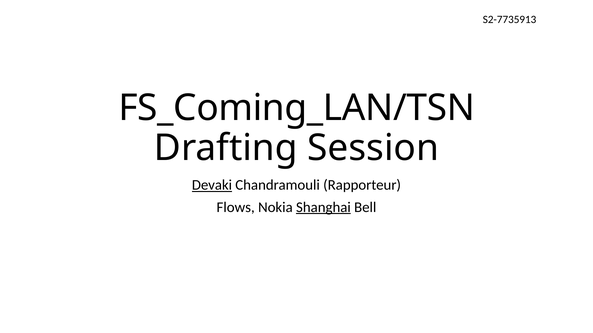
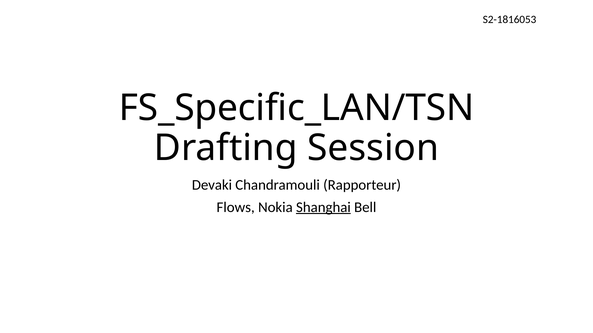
S2-7735913: S2-7735913 -> S2-1816053
FS_Coming_LAN/TSN: FS_Coming_LAN/TSN -> FS_Specific_LAN/TSN
Devaki underline: present -> none
